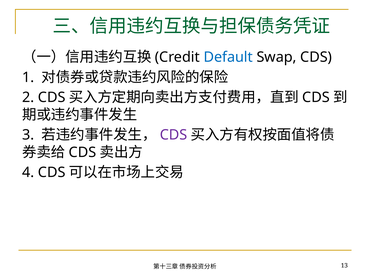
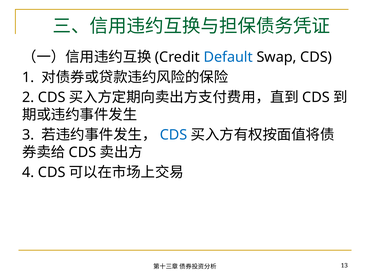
CDS at (174, 135) colour: purple -> blue
